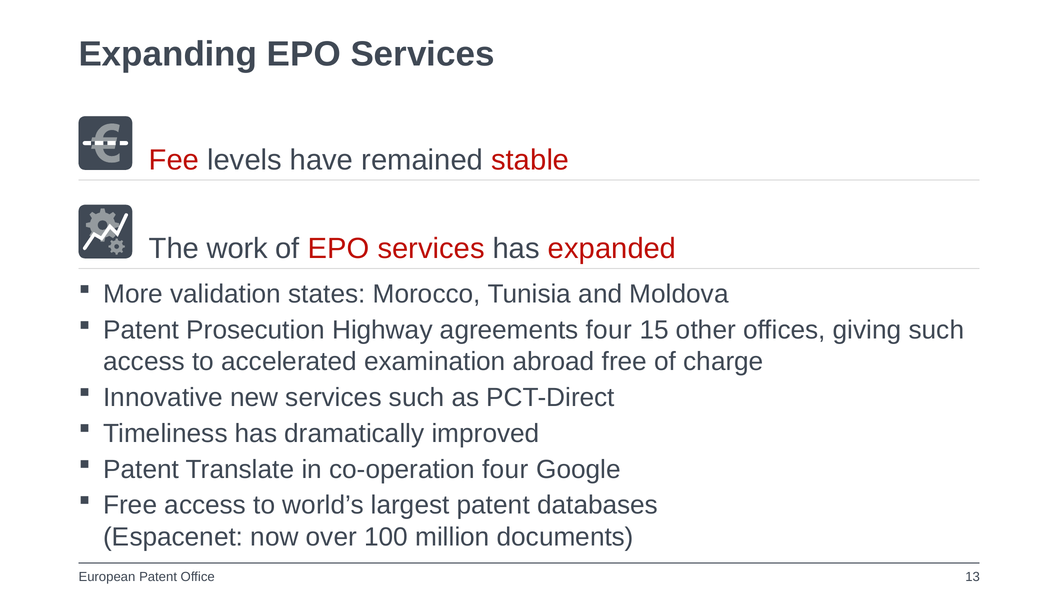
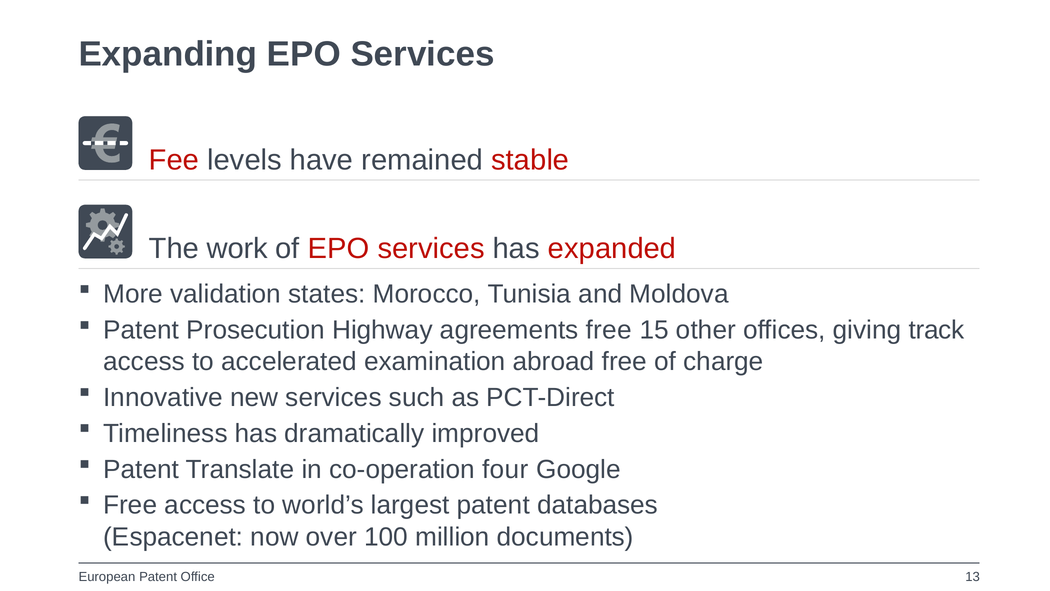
agreements four: four -> free
giving such: such -> track
